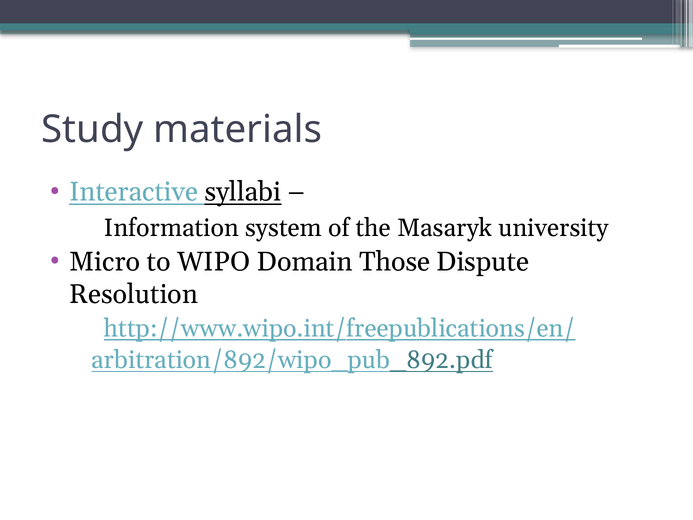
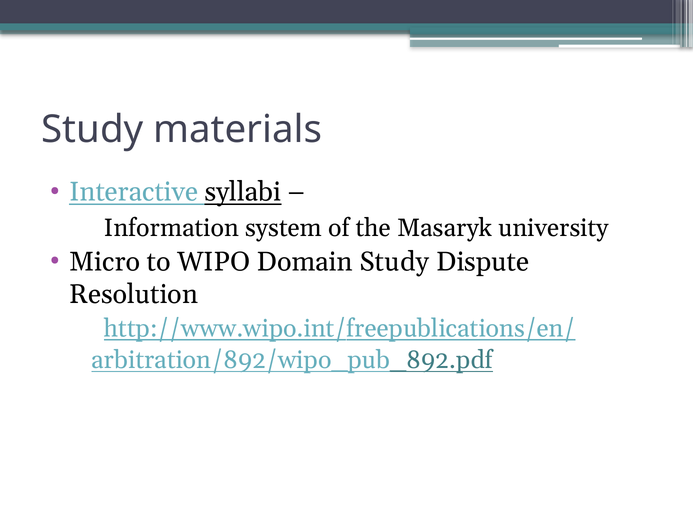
Domain Those: Those -> Study
